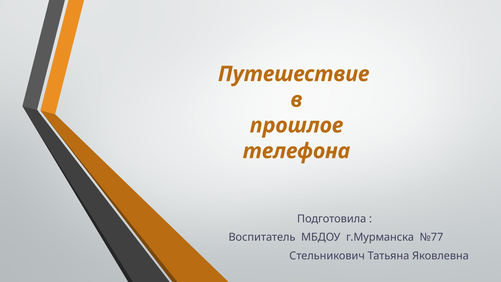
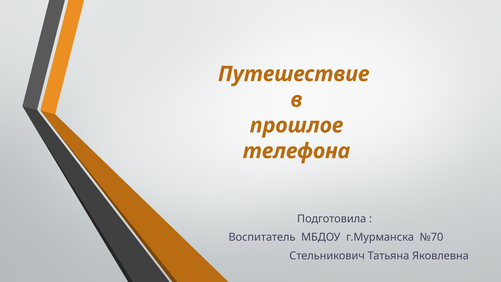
№77: №77 -> №70
